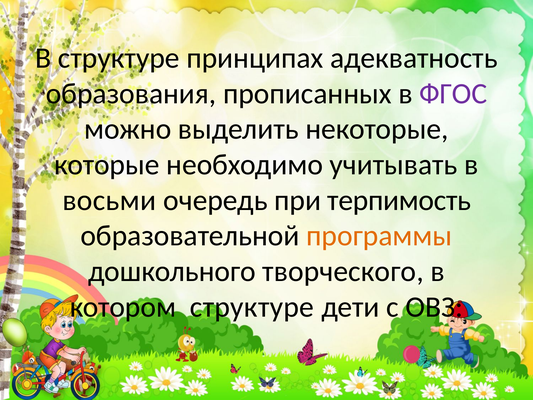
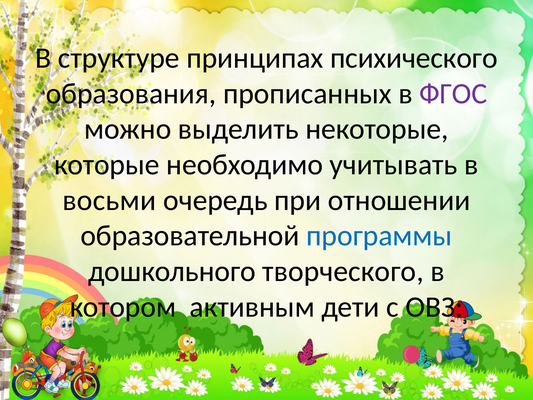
адекватность: адекватность -> психического
терпимость: терпимость -> отношении
программы colour: orange -> blue
котором структуре: структуре -> активным
